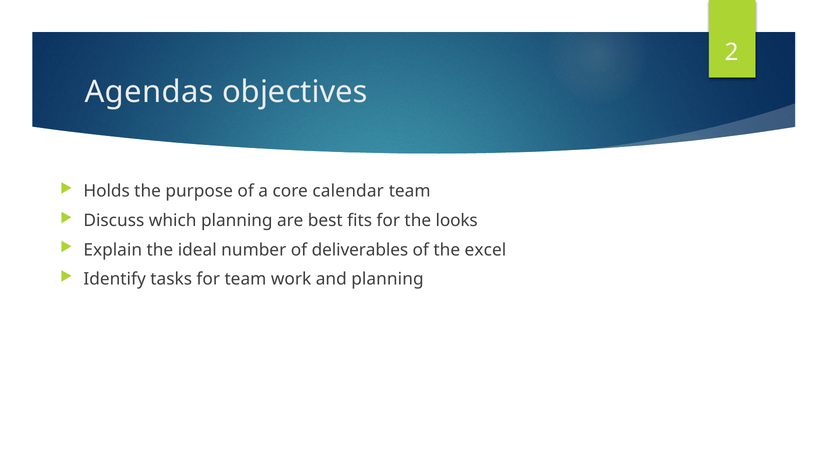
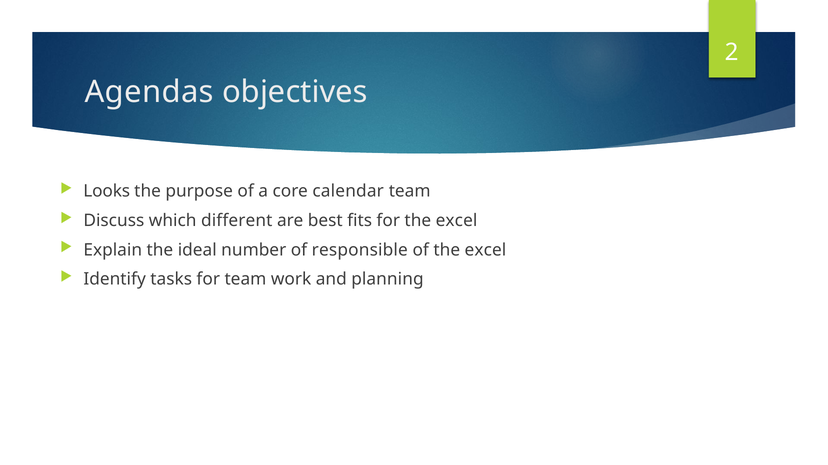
Holds: Holds -> Looks
which planning: planning -> different
for the looks: looks -> excel
deliverables: deliverables -> responsible
